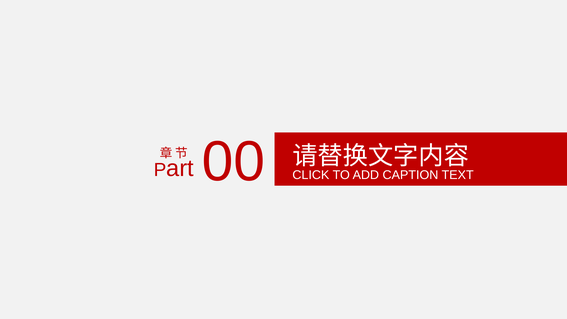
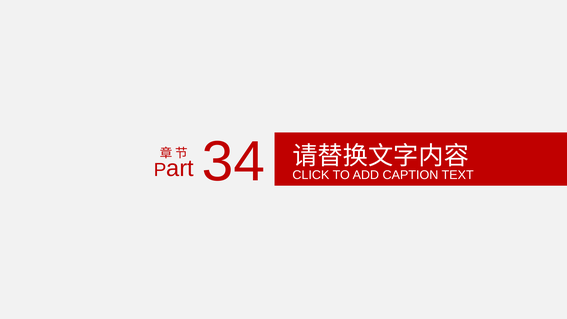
00: 00 -> 34
